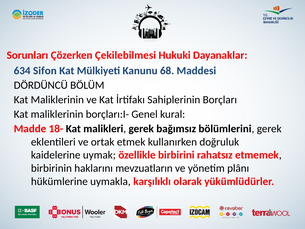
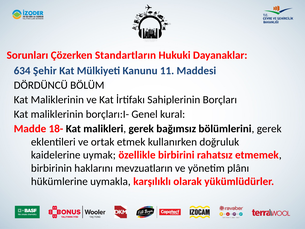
Çekilebilmesi: Çekilebilmesi -> Standartların
Sifon: Sifon -> Şehir
68: 68 -> 11
